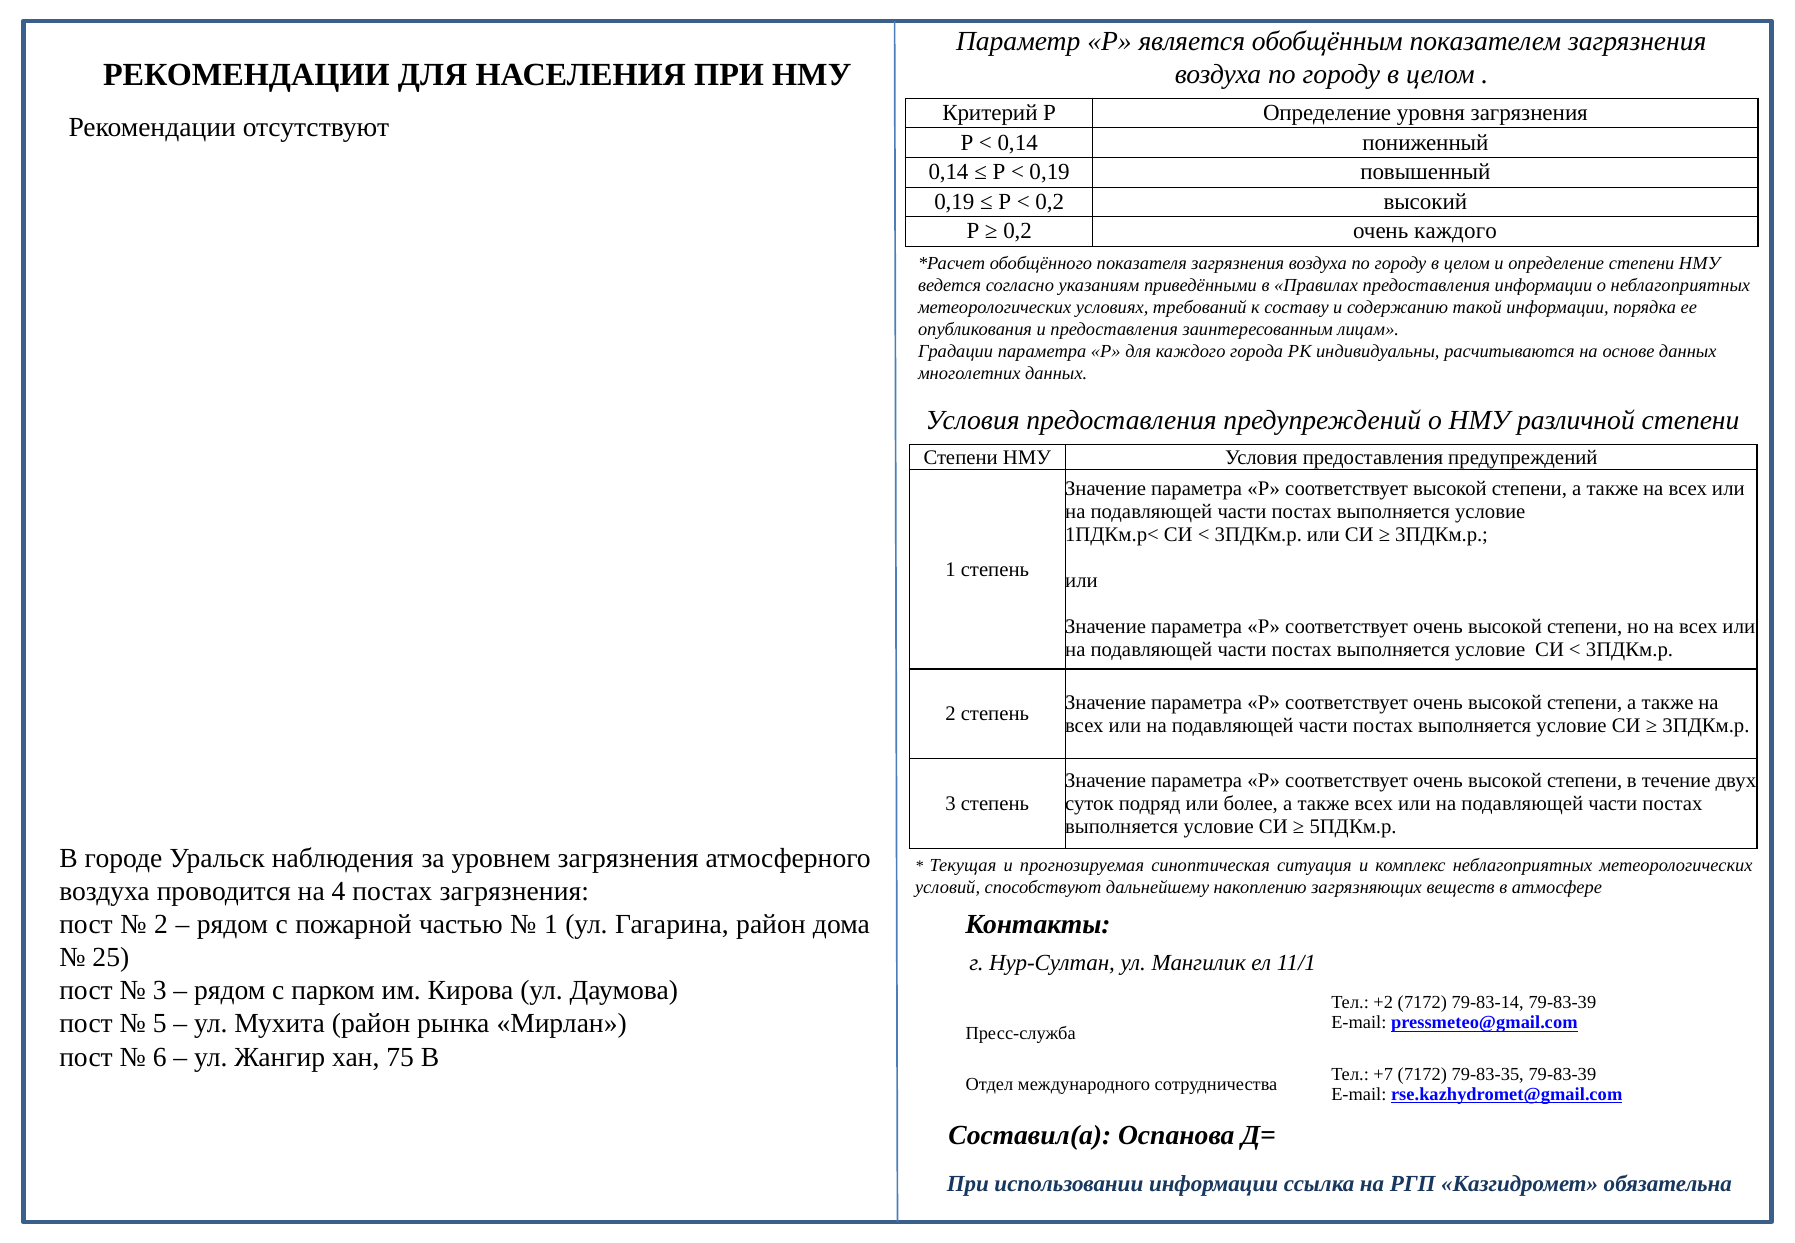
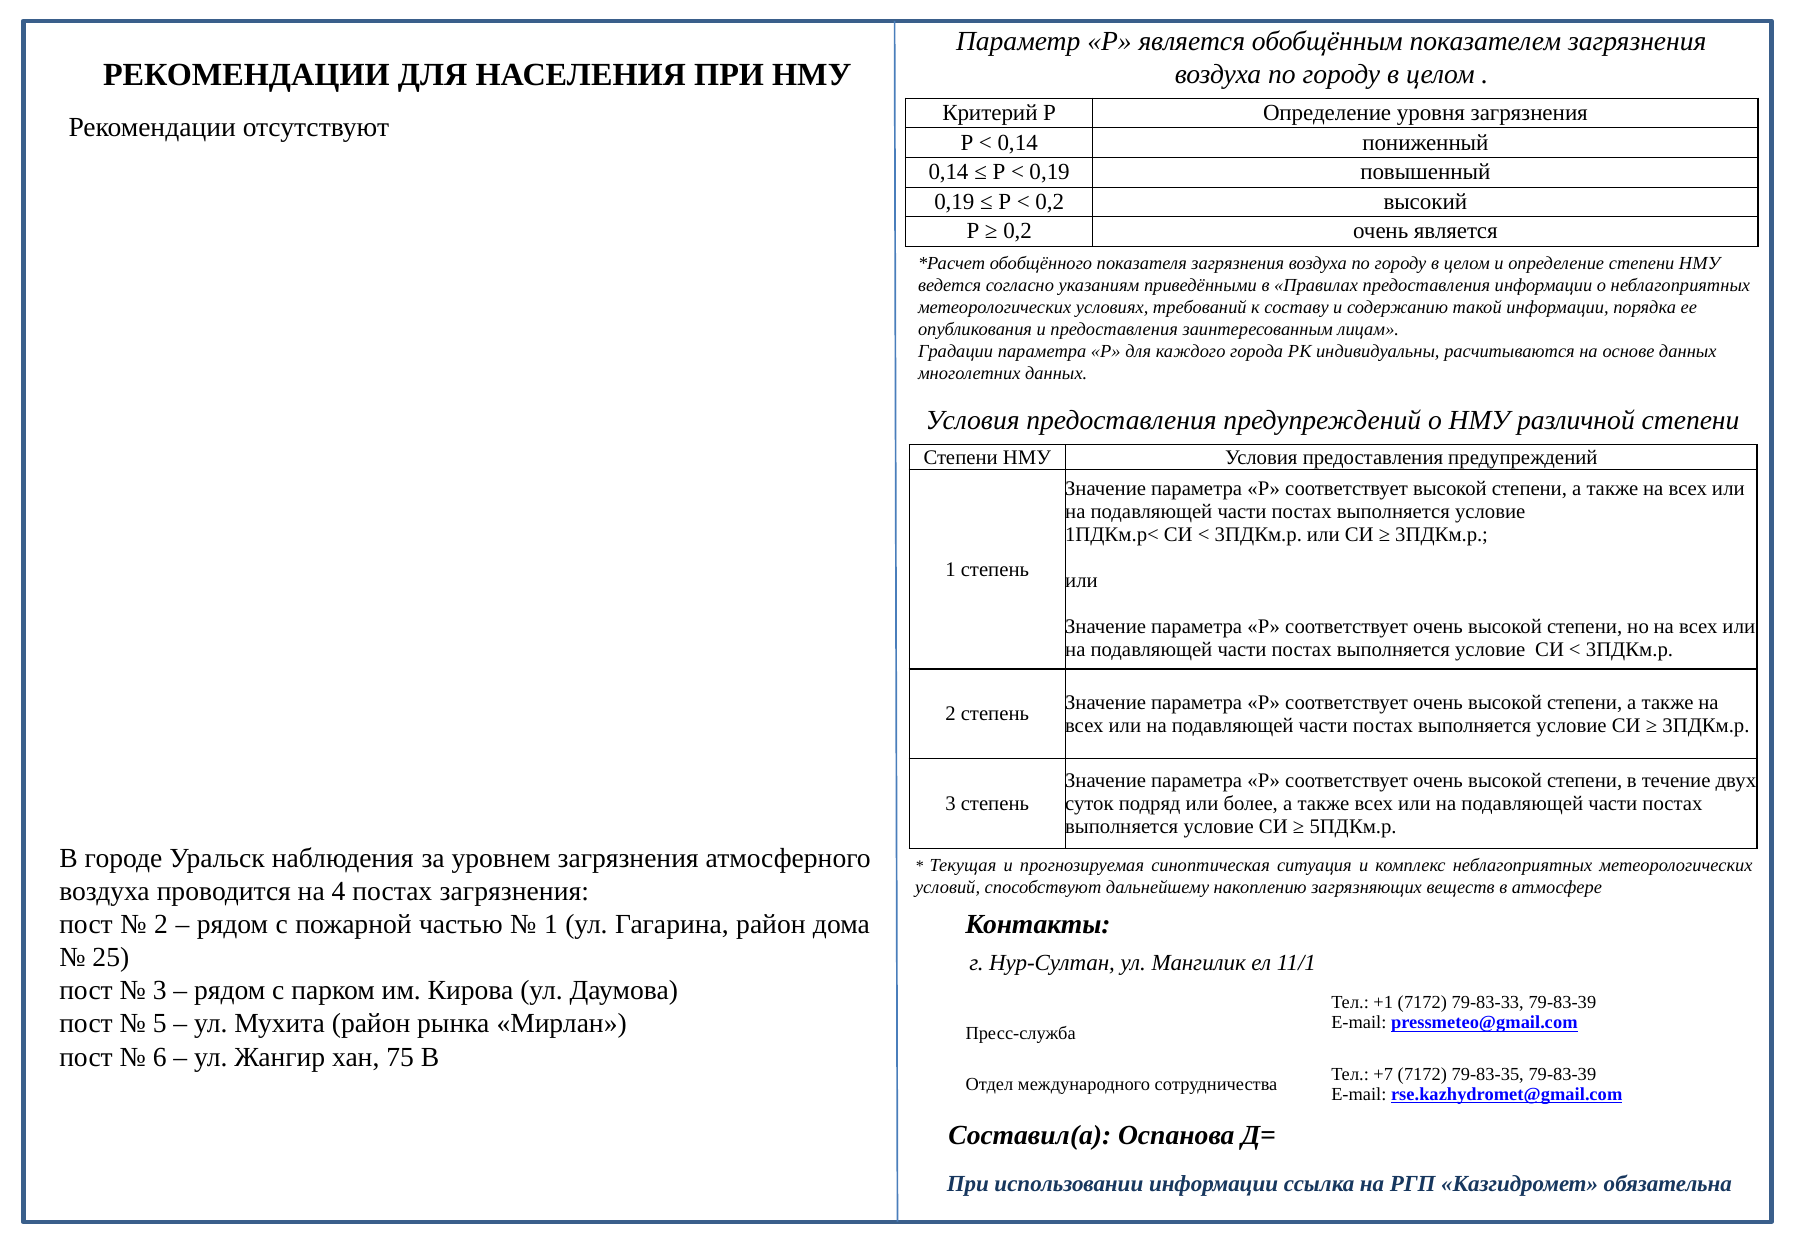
очень каждого: каждого -> является
+2: +2 -> +1
79-83-14: 79-83-14 -> 79-83-33
